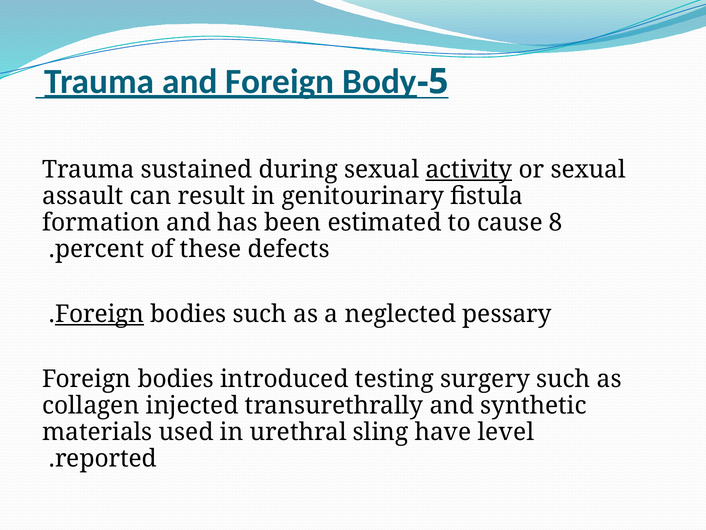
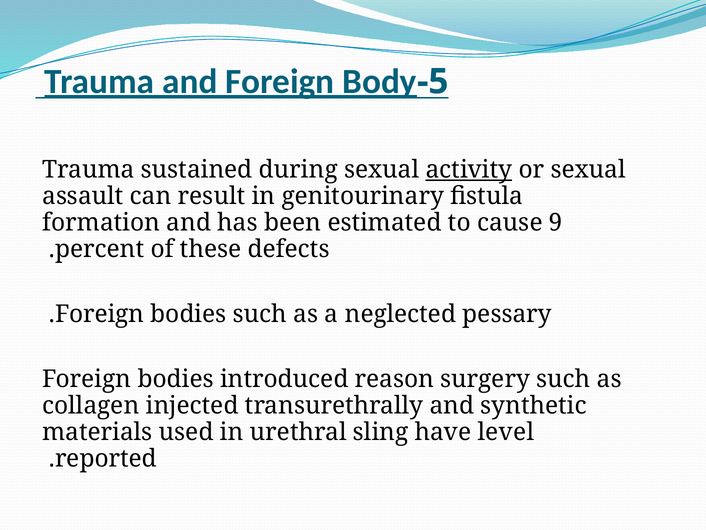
8: 8 -> 9
Foreign at (100, 314) underline: present -> none
testing: testing -> reason
